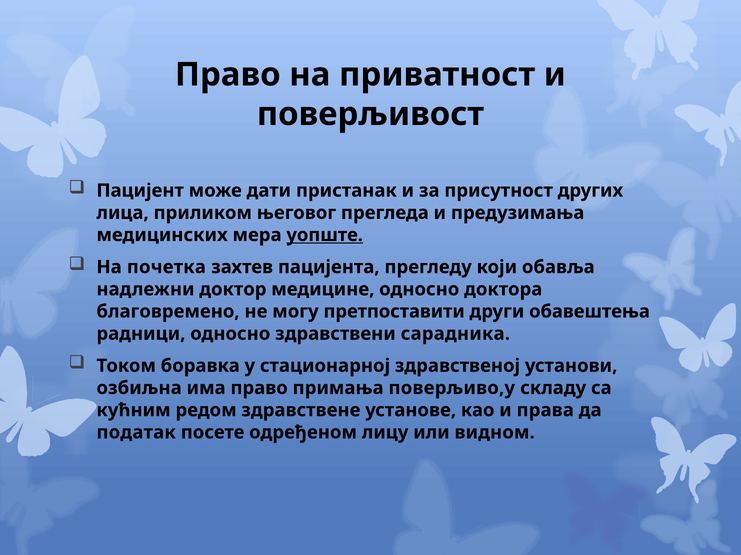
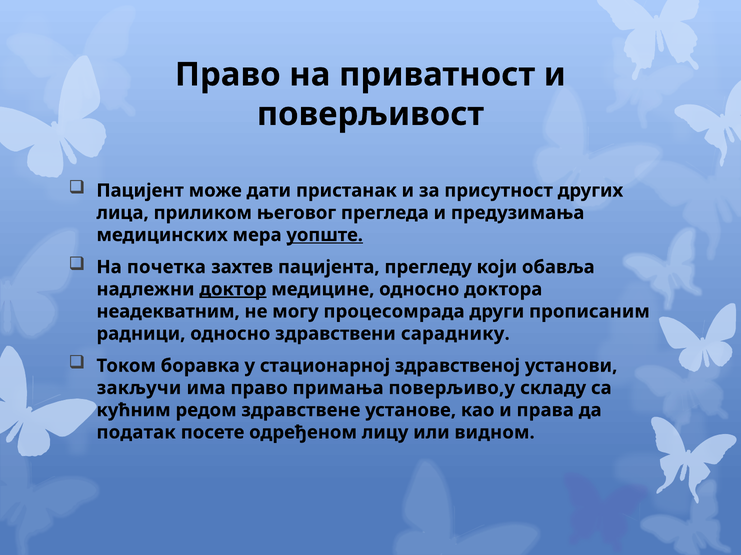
доктор underline: none -> present
благовремено: благовремено -> неадекватним
претпоставити: претпоставити -> процесомрада
обавештења: обавештења -> прописаним
сарадника: сарадника -> сараднику
озбиљна: озбиљна -> закључи
